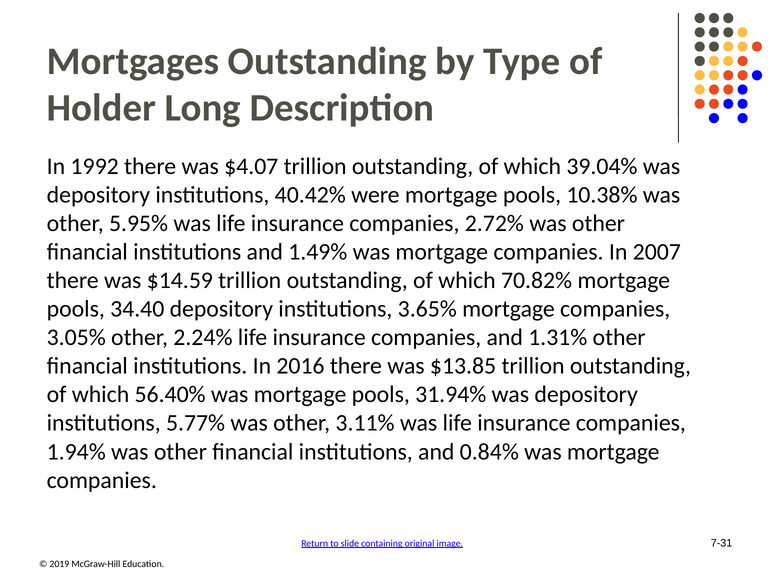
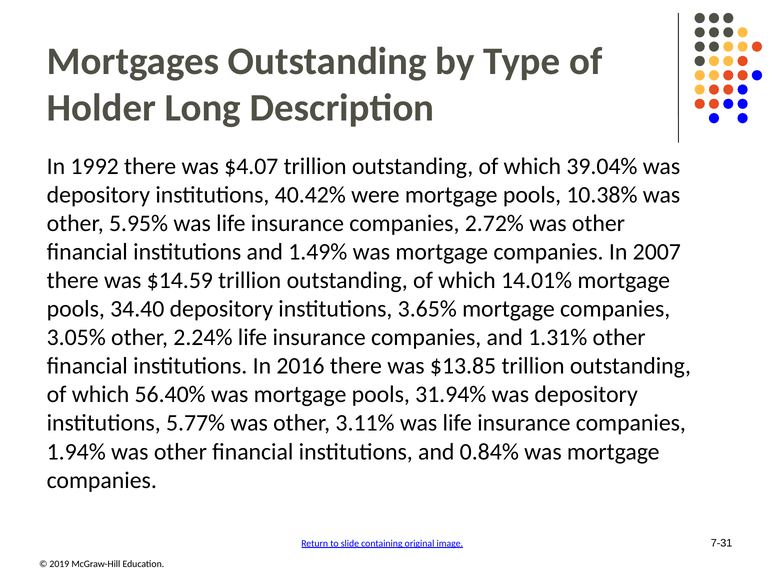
70.82%: 70.82% -> 14.01%
